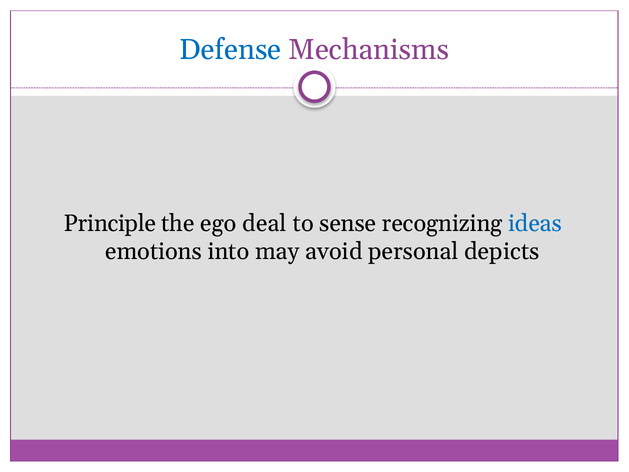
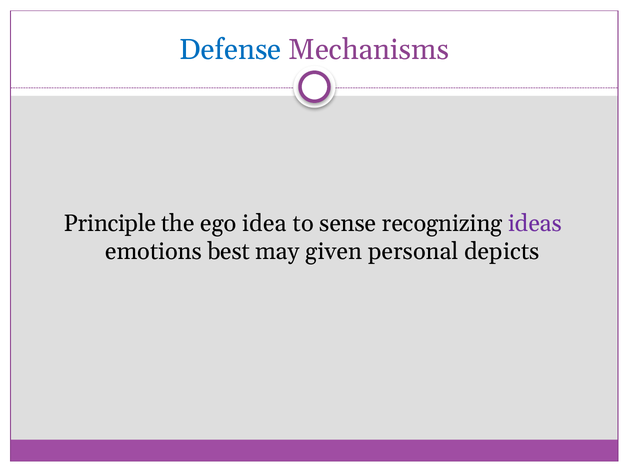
deal: deal -> idea
ideas colour: blue -> purple
into: into -> best
avoid: avoid -> given
